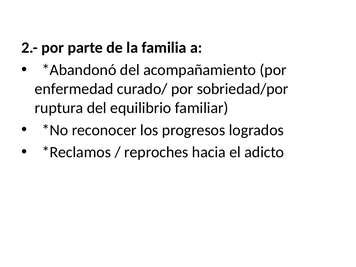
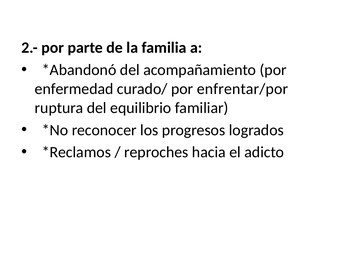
sobriedad/por: sobriedad/por -> enfrentar/por
